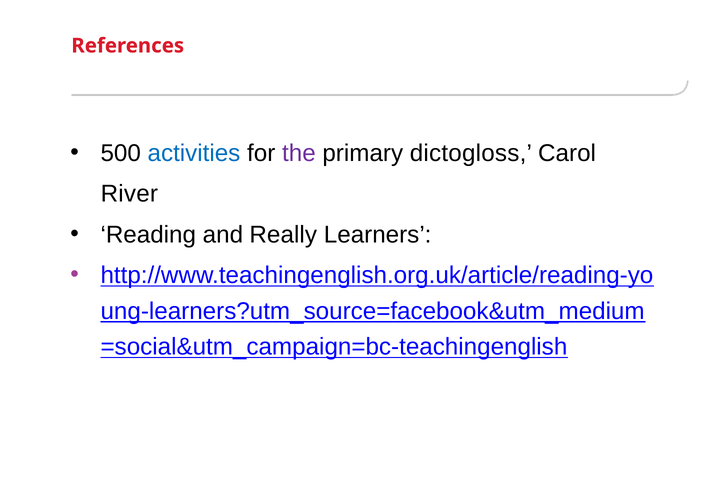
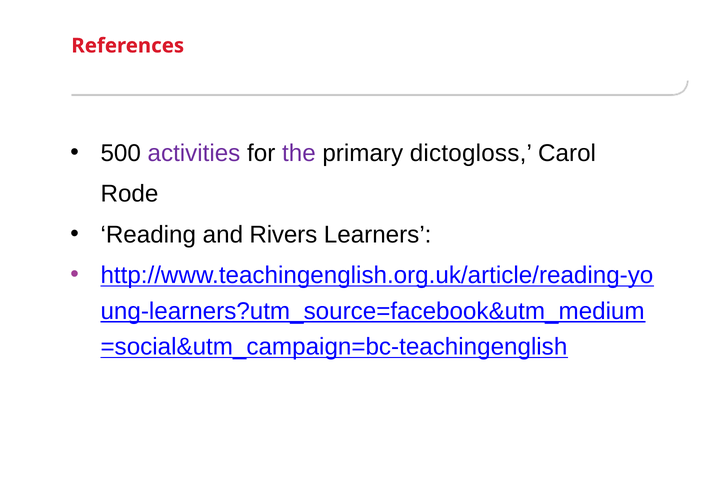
activities colour: blue -> purple
River: River -> Rode
Really: Really -> Rivers
